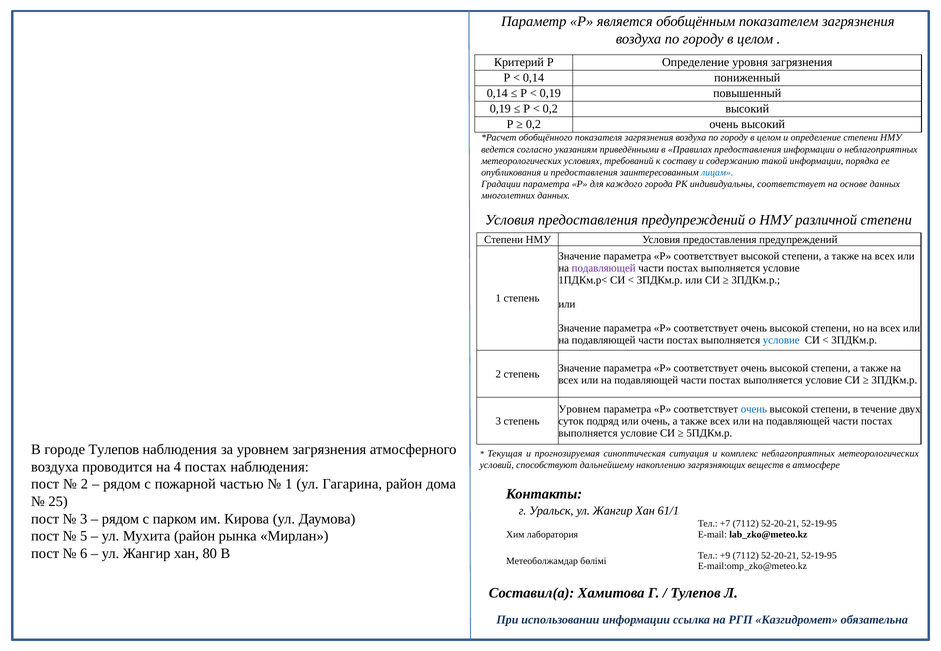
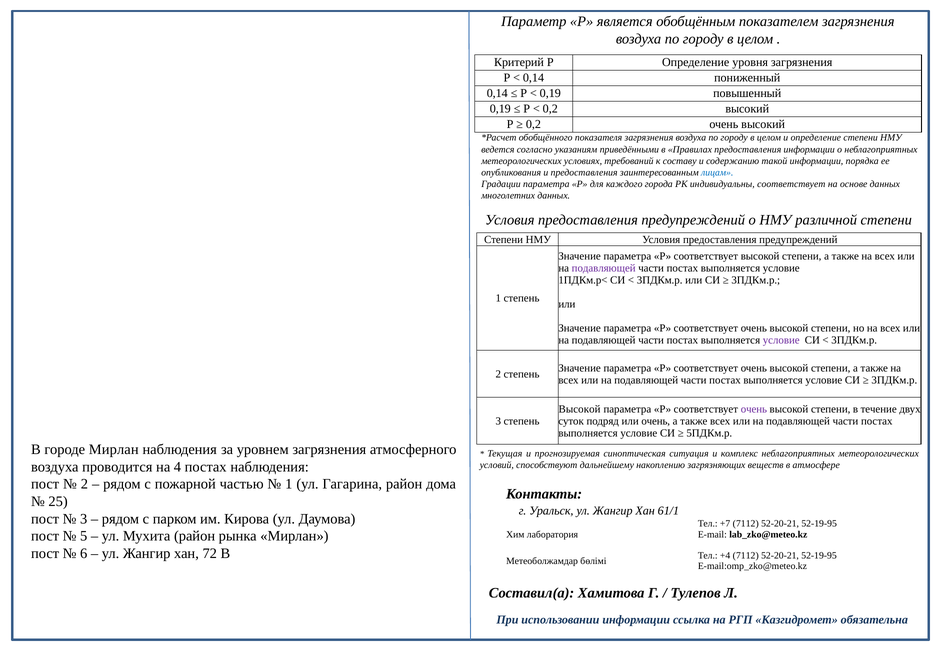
условие at (781, 341) colour: blue -> purple
Уровнем at (580, 409): Уровнем -> Высокой
очень at (754, 409) colour: blue -> purple
городе Тулепов: Тулепов -> Мирлан
80: 80 -> 72
+9: +9 -> +4
